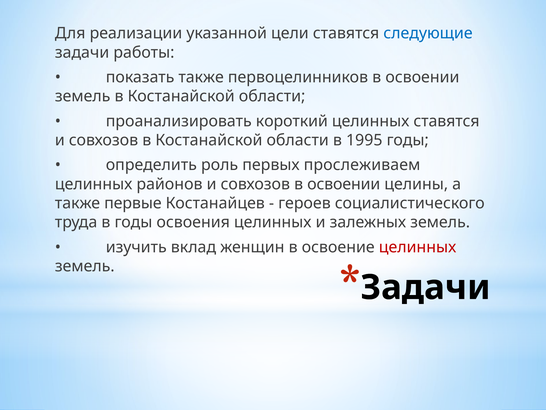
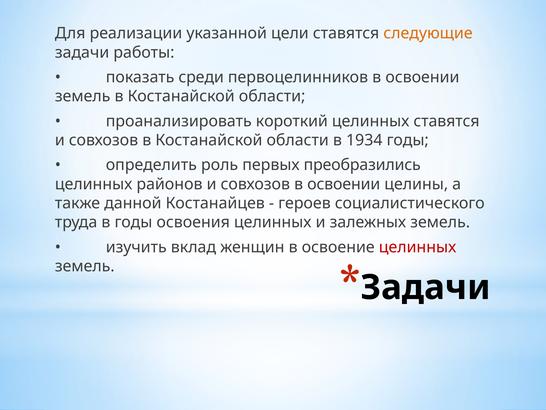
следующие colour: blue -> orange
показать также: также -> среди
1995: 1995 -> 1934
прослеживаем: прослеживаем -> преобразились
первые: первые -> данной
